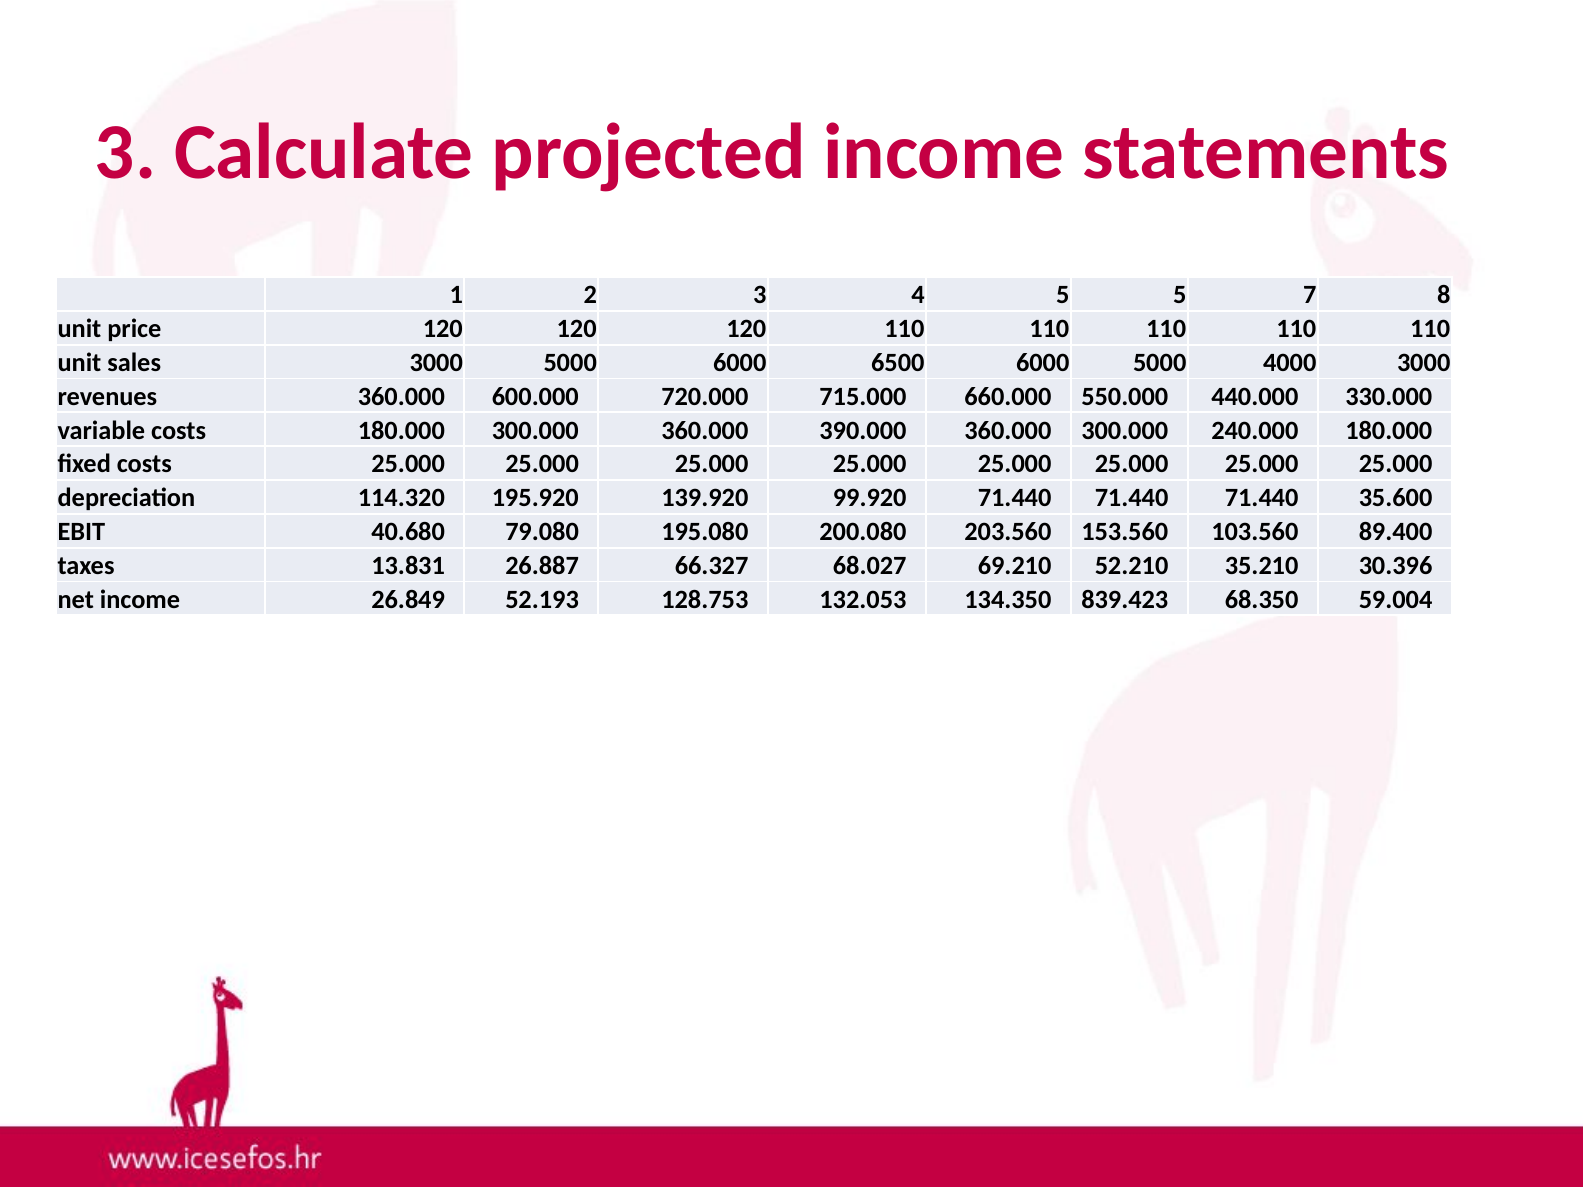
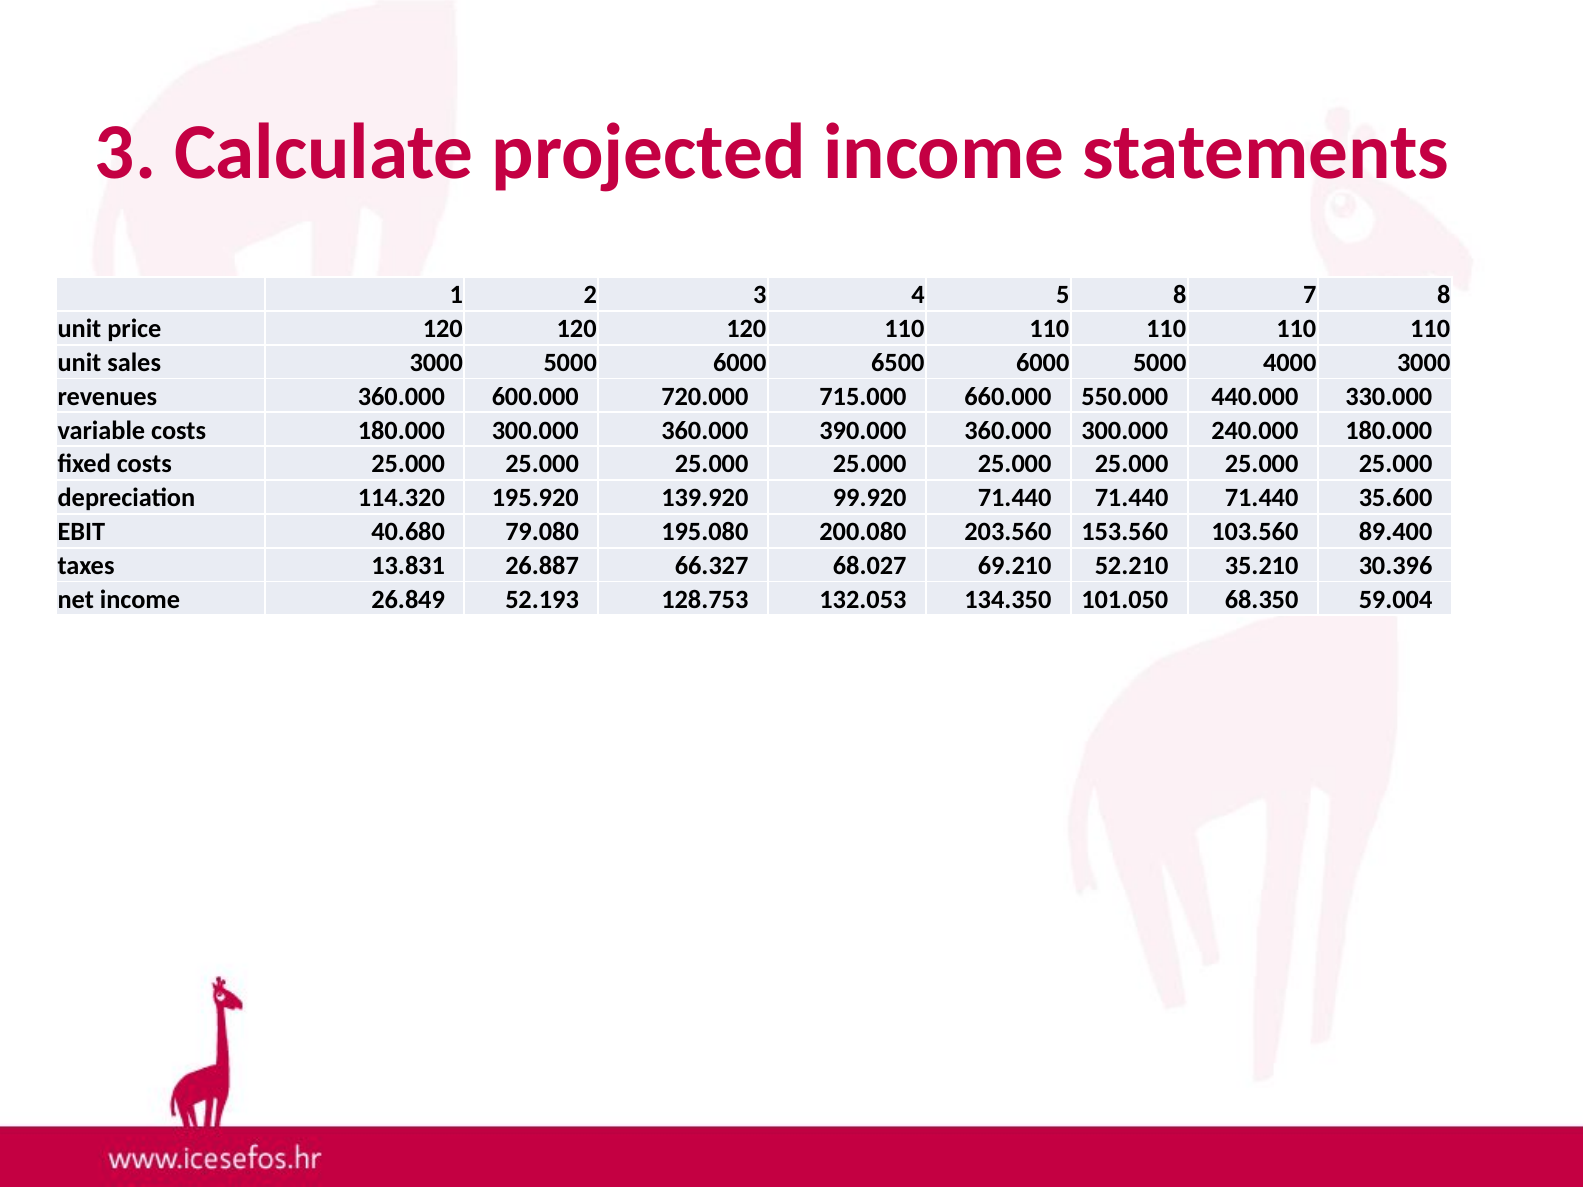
5 5: 5 -> 8
839.423: 839.423 -> 101.050
